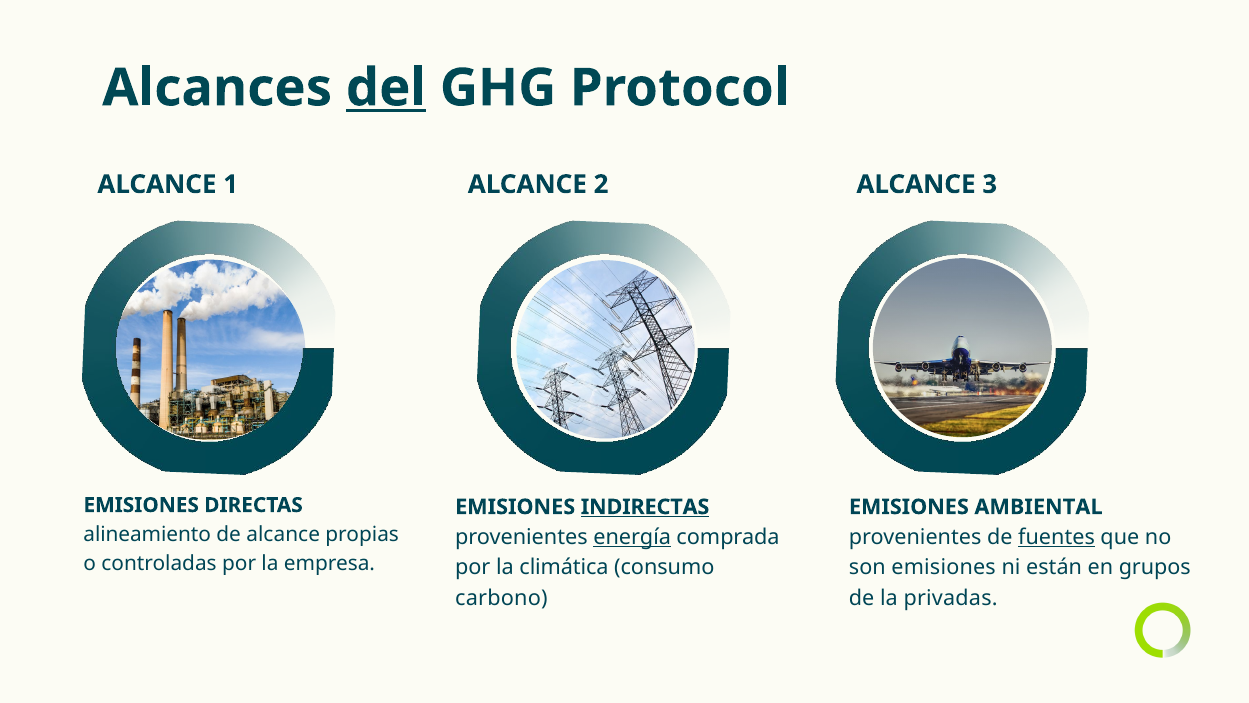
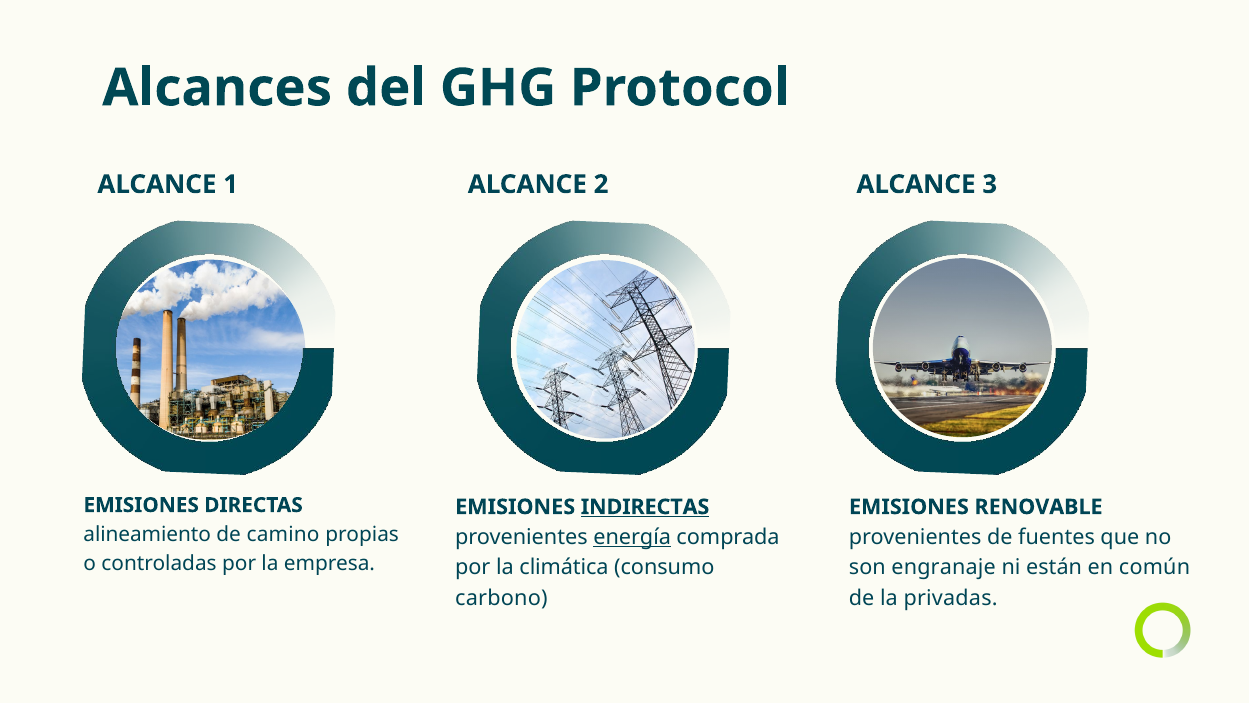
del underline: present -> none
AMBIENTAL: AMBIENTAL -> RENOVABLE
de alcance: alcance -> camino
fuentes underline: present -> none
son emisiones: emisiones -> engranaje
grupos: grupos -> común
